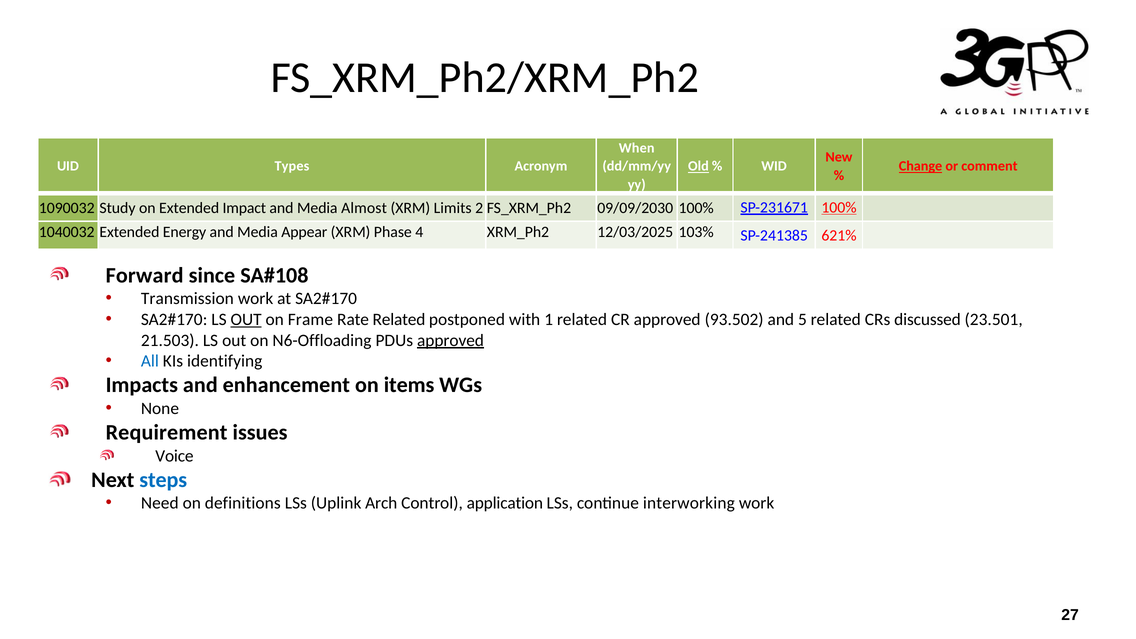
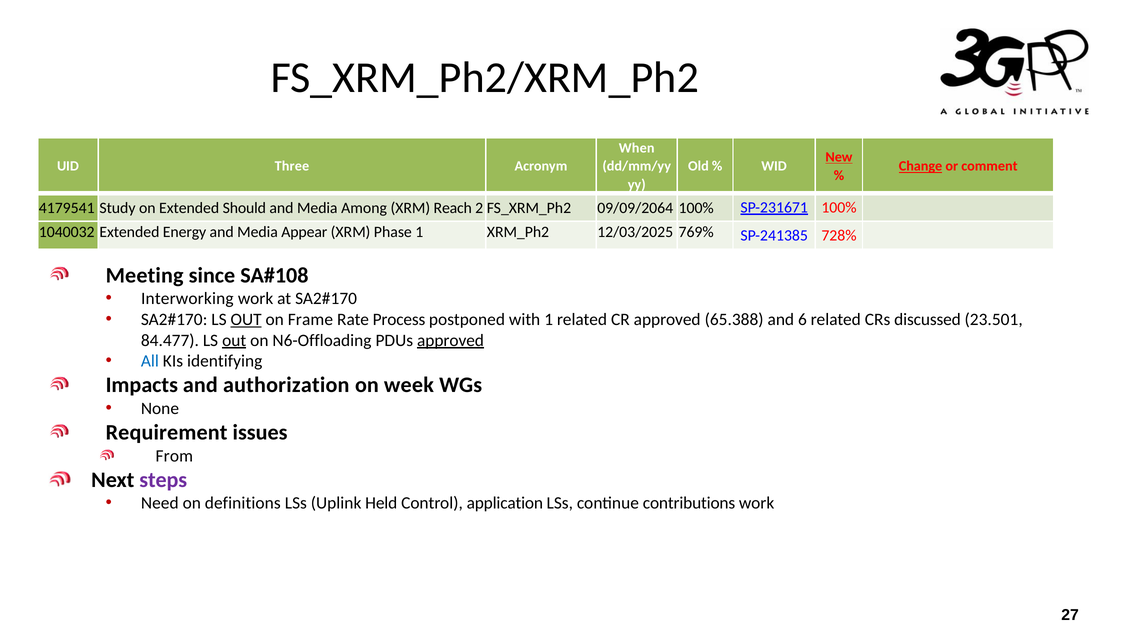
New underline: none -> present
Types: Types -> Three
Old underline: present -> none
1090032: 1090032 -> 4179541
Impact: Impact -> Should
Almost: Almost -> Among
Limits: Limits -> Reach
09/09/2030: 09/09/2030 -> 09/09/2064
100% at (839, 207) underline: present -> none
Phase 4: 4 -> 1
103%: 103% -> 769%
621%: 621% -> 728%
Forward: Forward -> Meeting
Transmission: Transmission -> Interworking
Rate Related: Related -> Process
93.502: 93.502 -> 65.388
5: 5 -> 6
21.503: 21.503 -> 84.477
out at (234, 340) underline: none -> present
enhancement: enhancement -> authorization
items: items -> week
Voice: Voice -> From
steps colour: blue -> purple
Arch: Arch -> Held
interworking: interworking -> contributions
